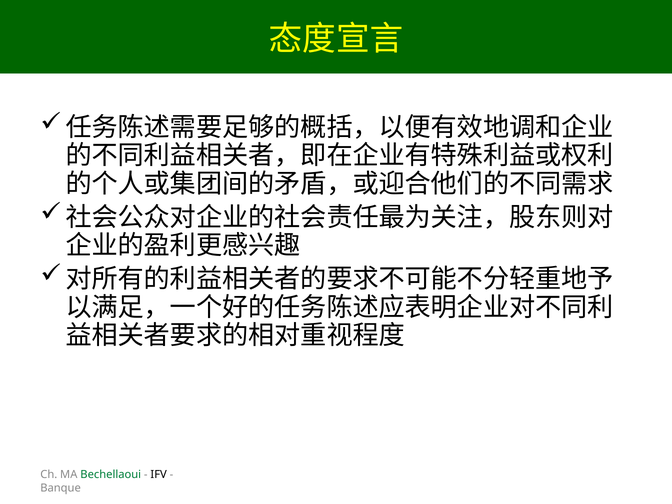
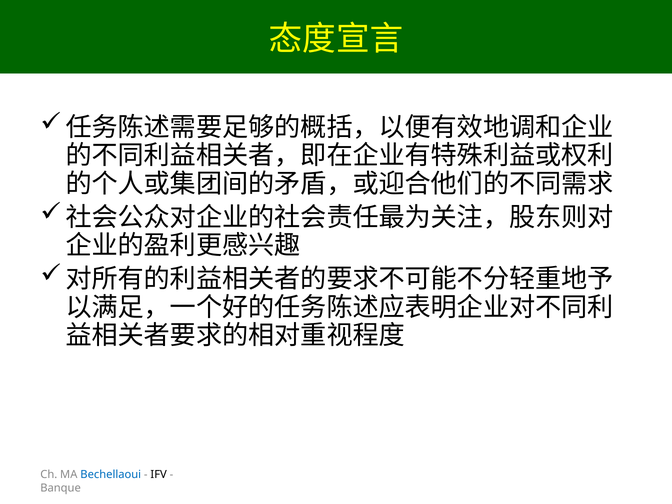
Bechellaoui colour: green -> blue
